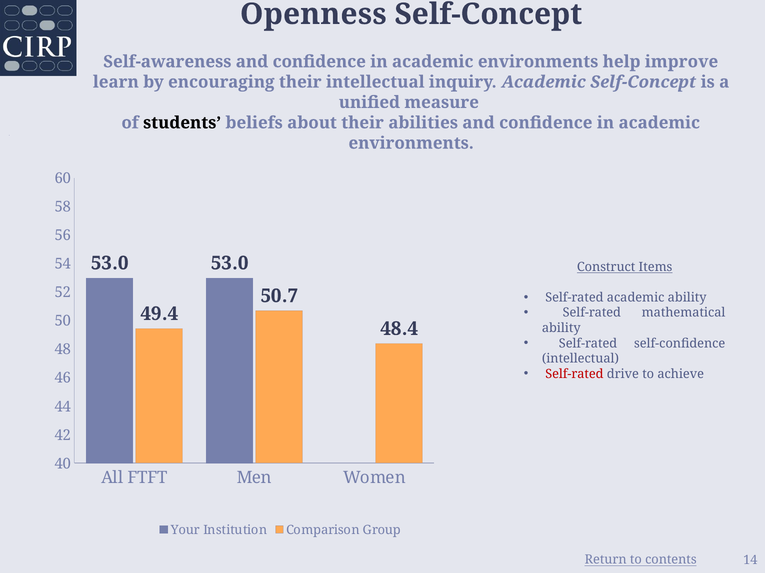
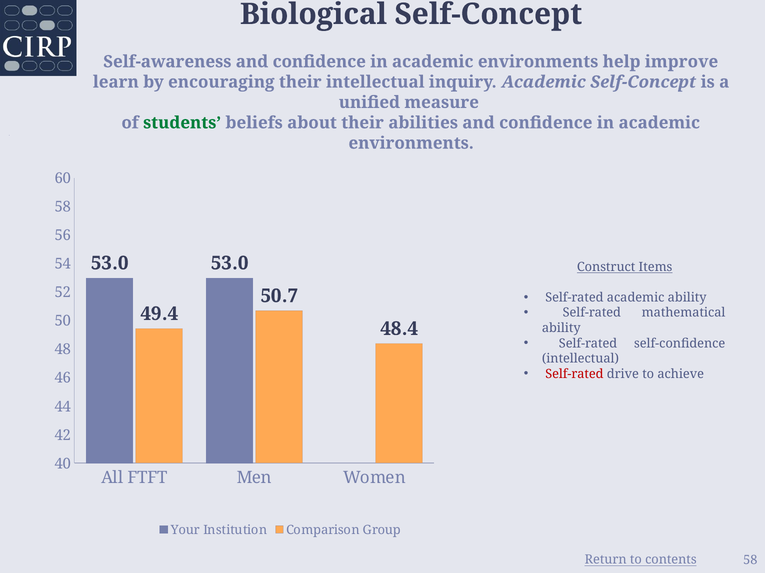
Openness: Openness -> Biological
students colour: black -> green
14 at (750, 561): 14 -> 58
